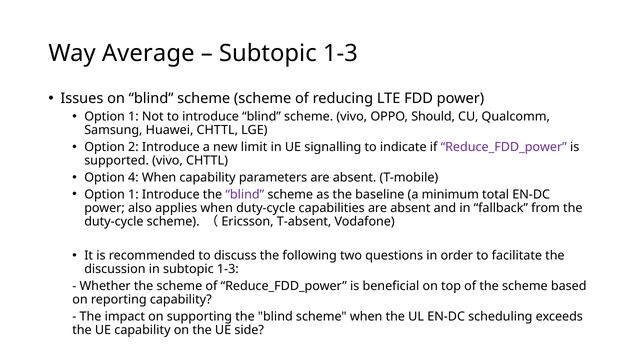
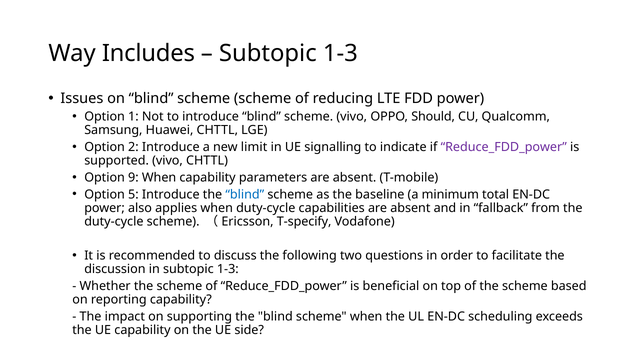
Average: Average -> Includes
4: 4 -> 9
1 at (133, 194): 1 -> 5
blind at (245, 194) colour: purple -> blue
T-absent: T-absent -> T-specify
